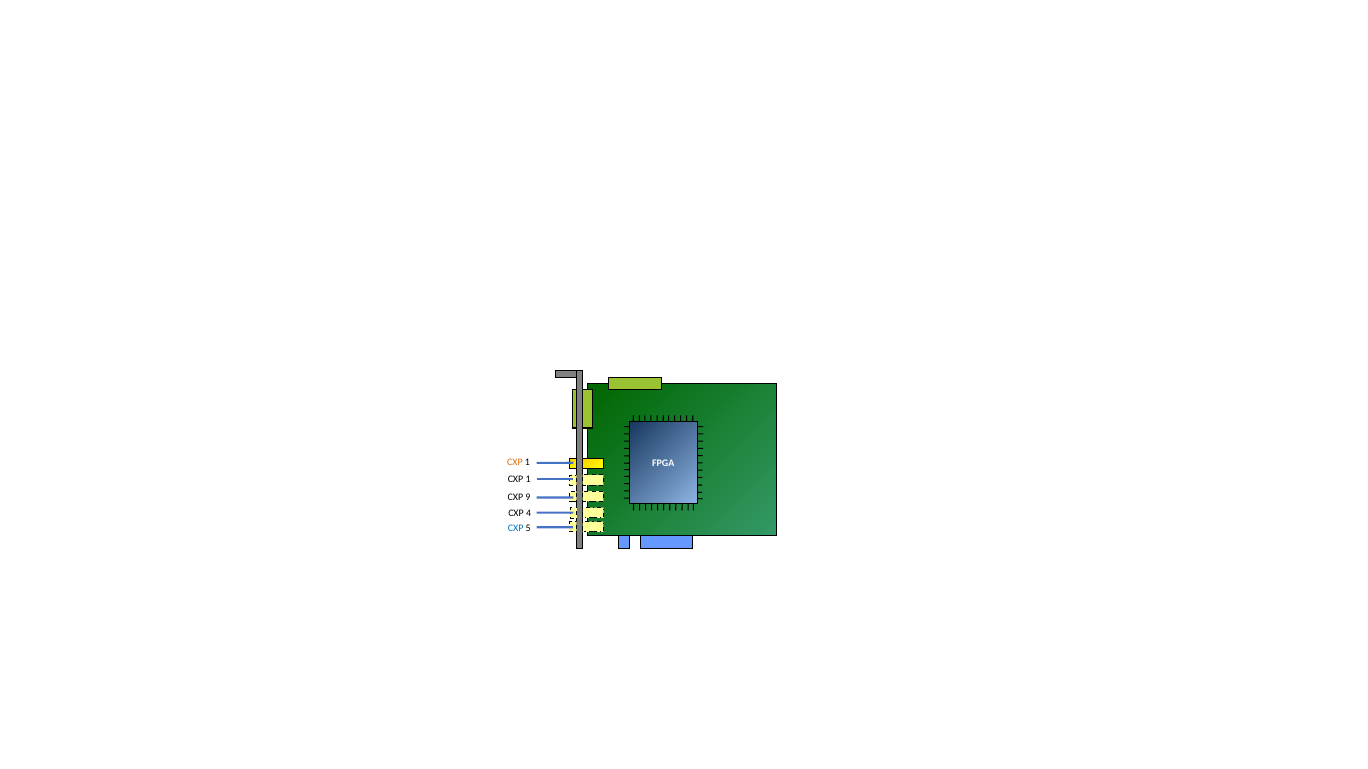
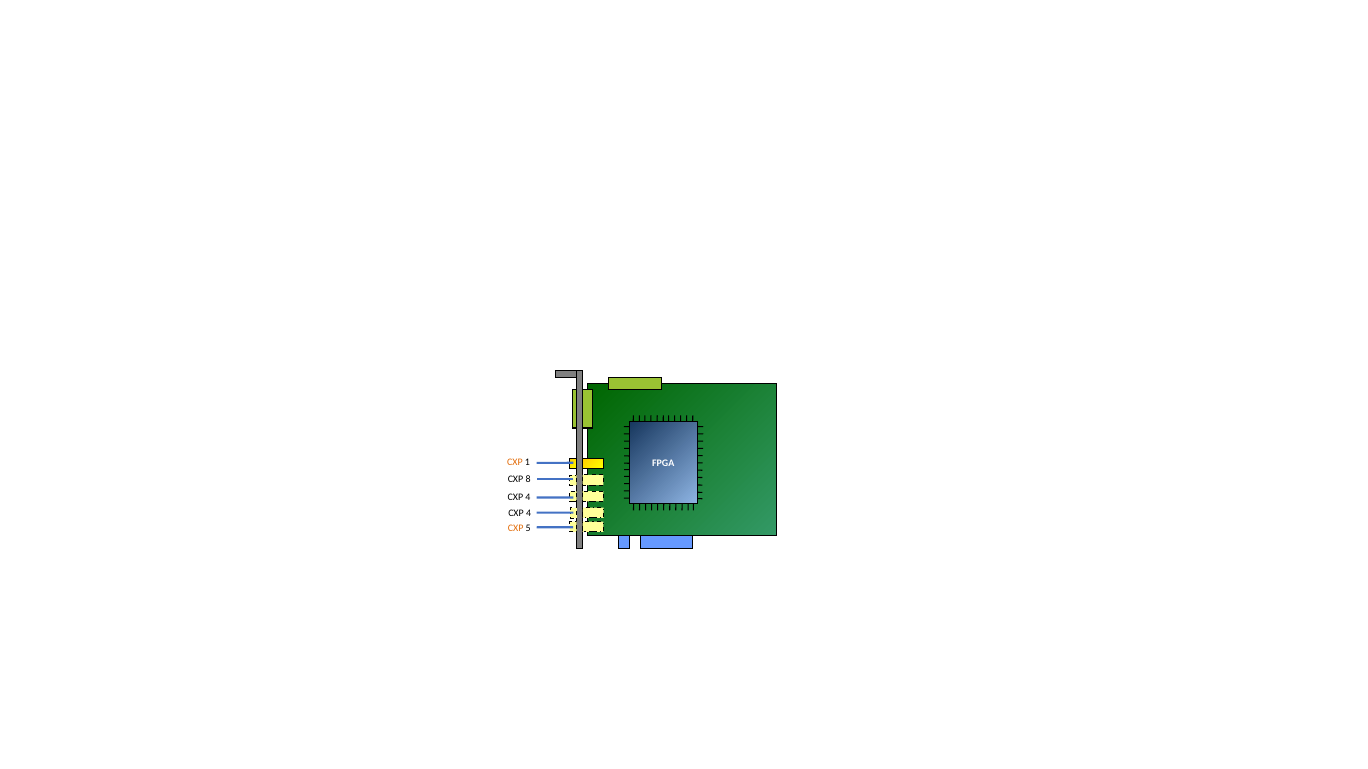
1 at (528, 480): 1 -> 8
9 at (528, 497): 9 -> 4
CXP at (516, 528) colour: blue -> orange
